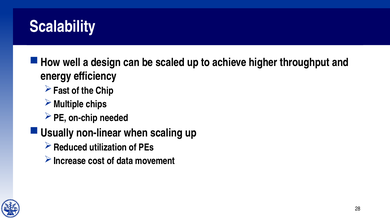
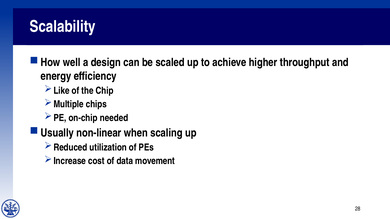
Fast: Fast -> Like
